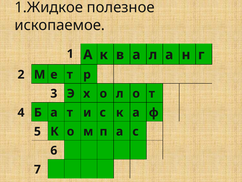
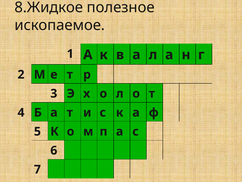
1.Жидкое: 1.Жидкое -> 8.Жидкое
